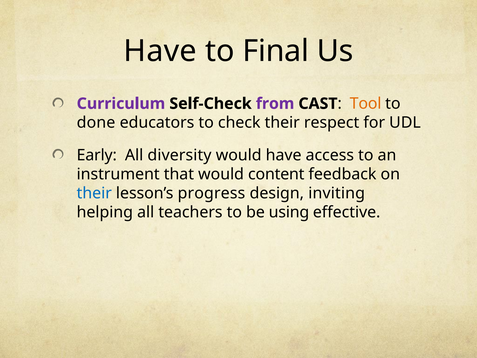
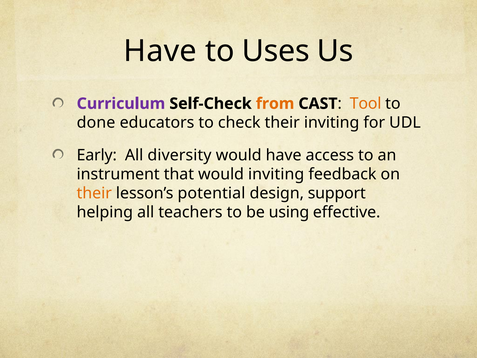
Final: Final -> Uses
from colour: purple -> orange
their respect: respect -> inviting
would content: content -> inviting
their at (94, 193) colour: blue -> orange
progress: progress -> potential
inviting: inviting -> support
